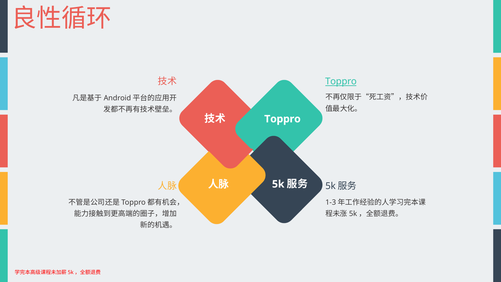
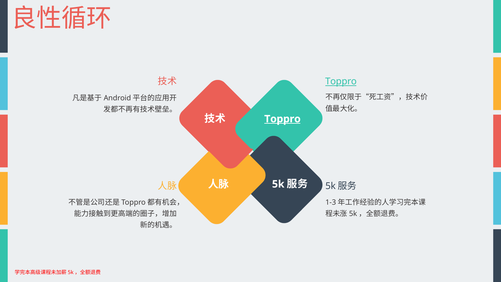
Toppro at (283, 119) underline: none -> present
